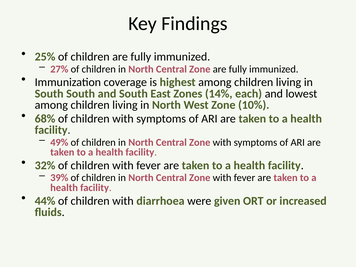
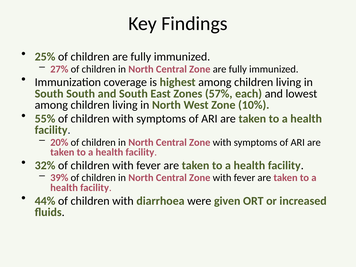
14%: 14% -> 57%
68%: 68% -> 55%
49%: 49% -> 20%
